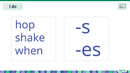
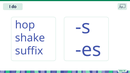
when: when -> suffix
